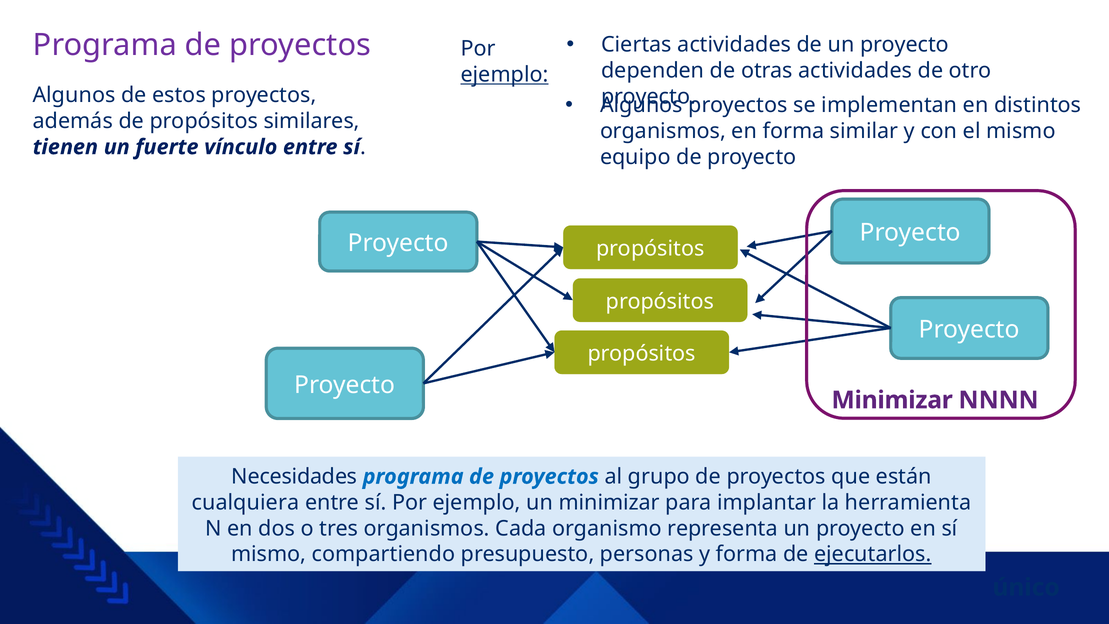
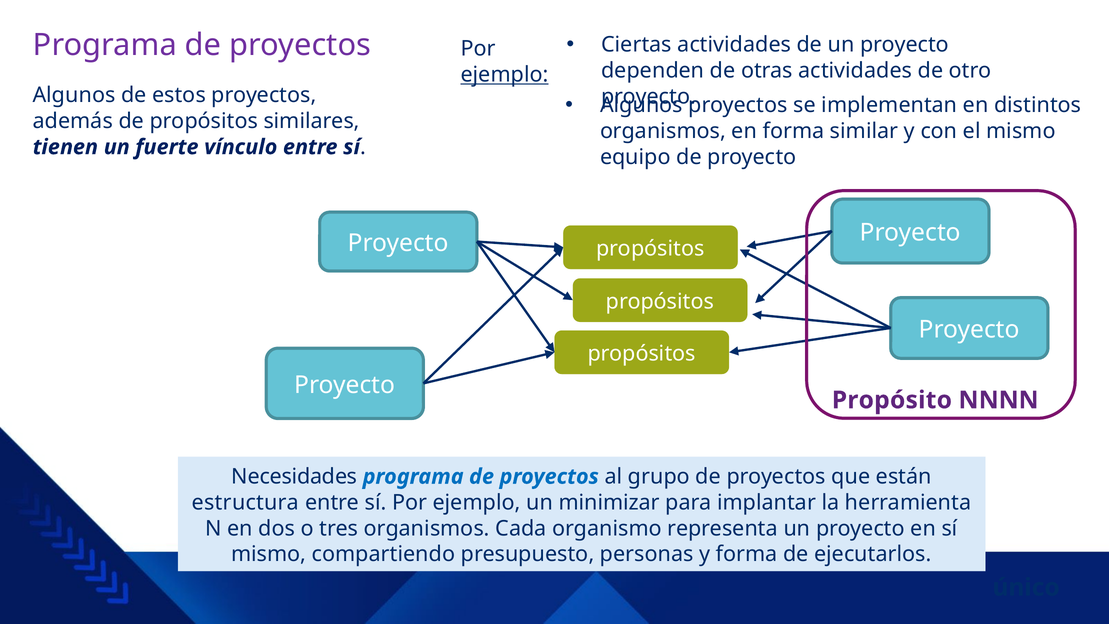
Minimizar at (892, 400): Minimizar -> Propósito
cualquiera: cualquiera -> estructura
ejecutarlos underline: present -> none
